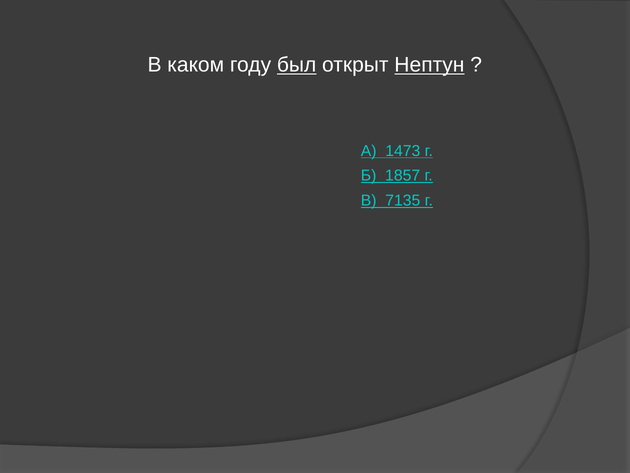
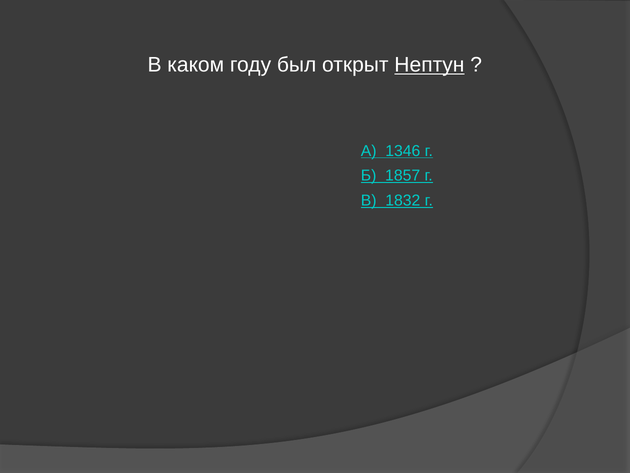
был underline: present -> none
1473: 1473 -> 1346
7135: 7135 -> 1832
